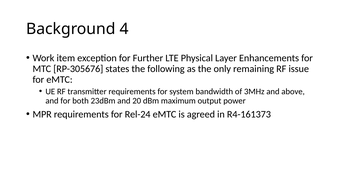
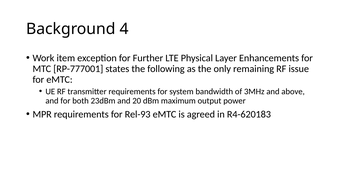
RP-305676: RP-305676 -> RP-777001
Rel-24: Rel-24 -> Rel-93
R4-161373: R4-161373 -> R4-620183
